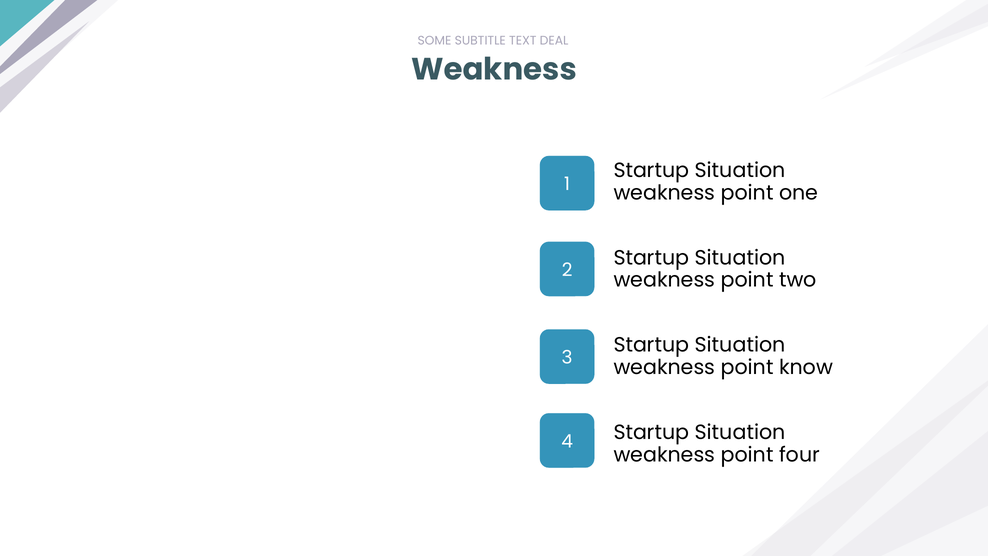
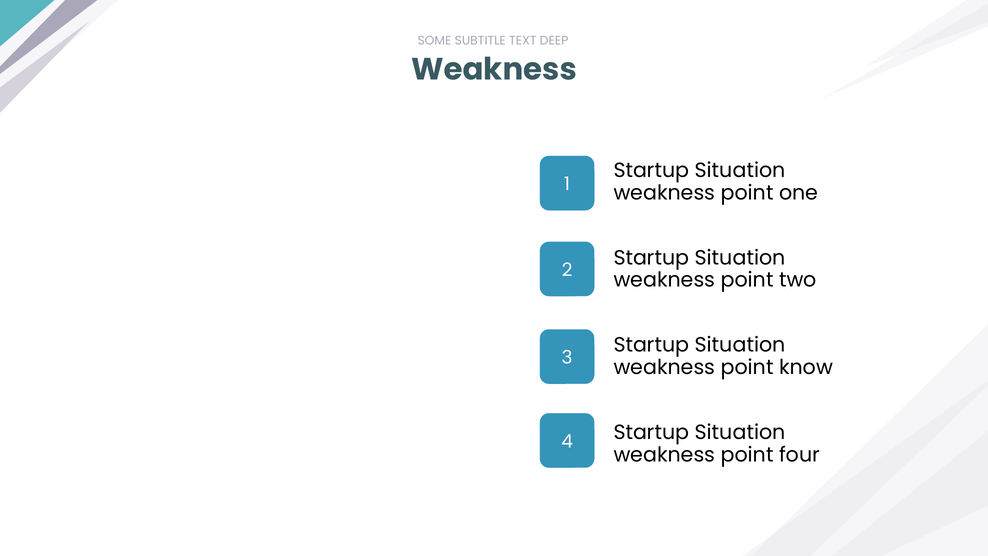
DEAL: DEAL -> DEEP
